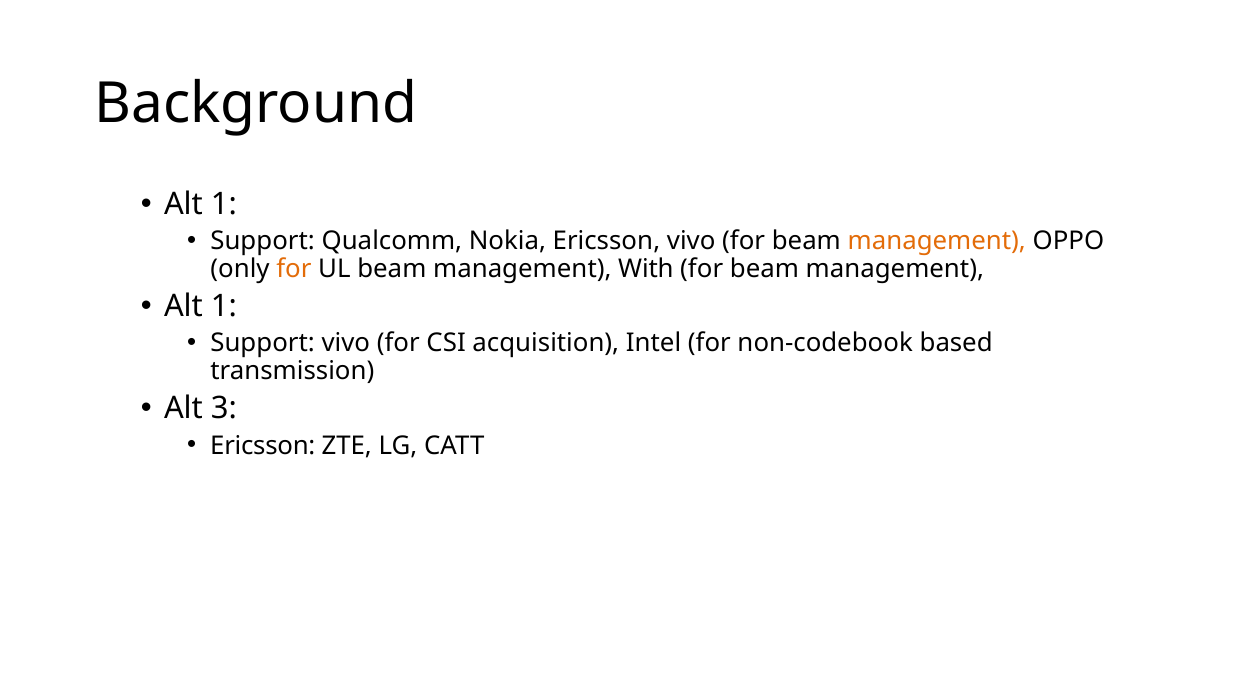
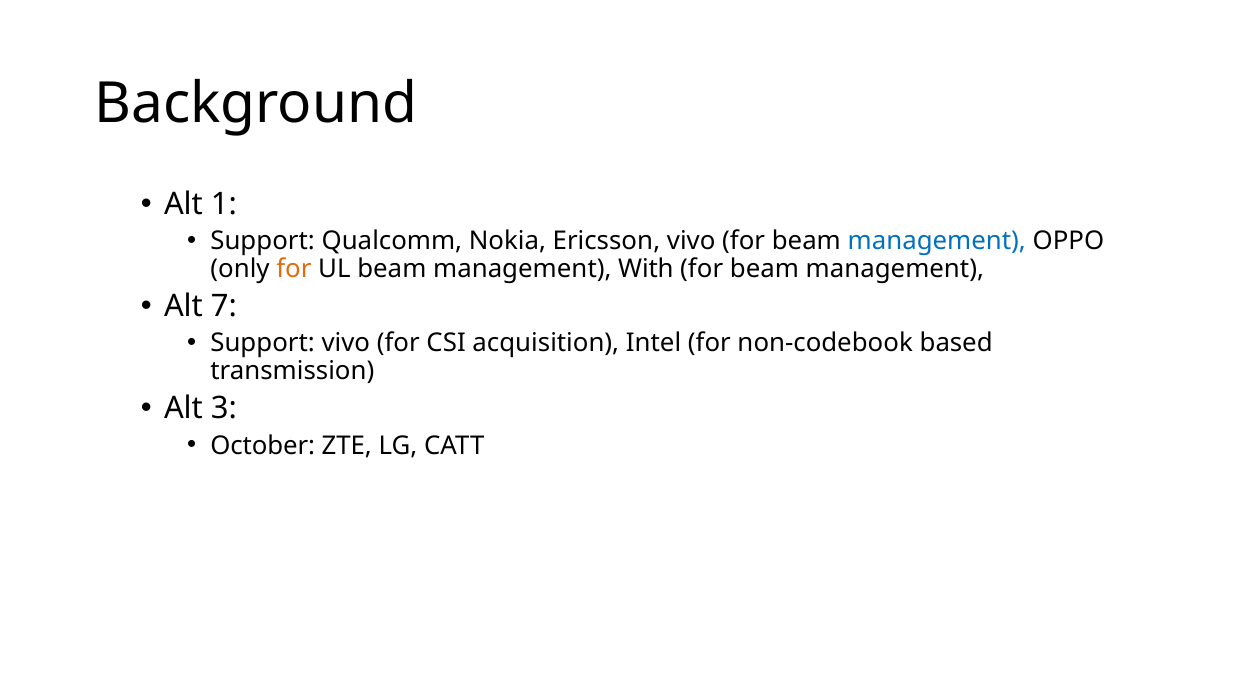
management at (937, 241) colour: orange -> blue
1 at (224, 306): 1 -> 7
Ericsson at (263, 445): Ericsson -> October
